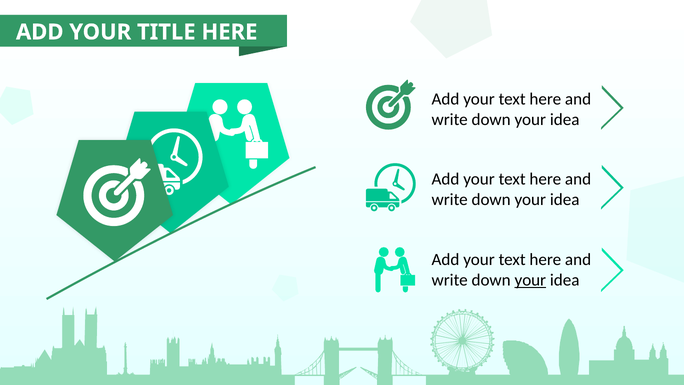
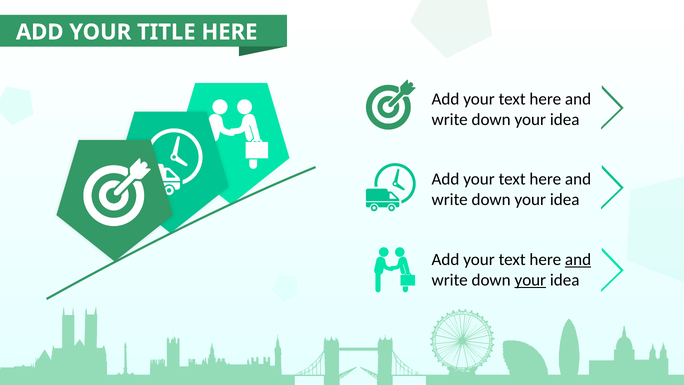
and at (578, 259) underline: none -> present
